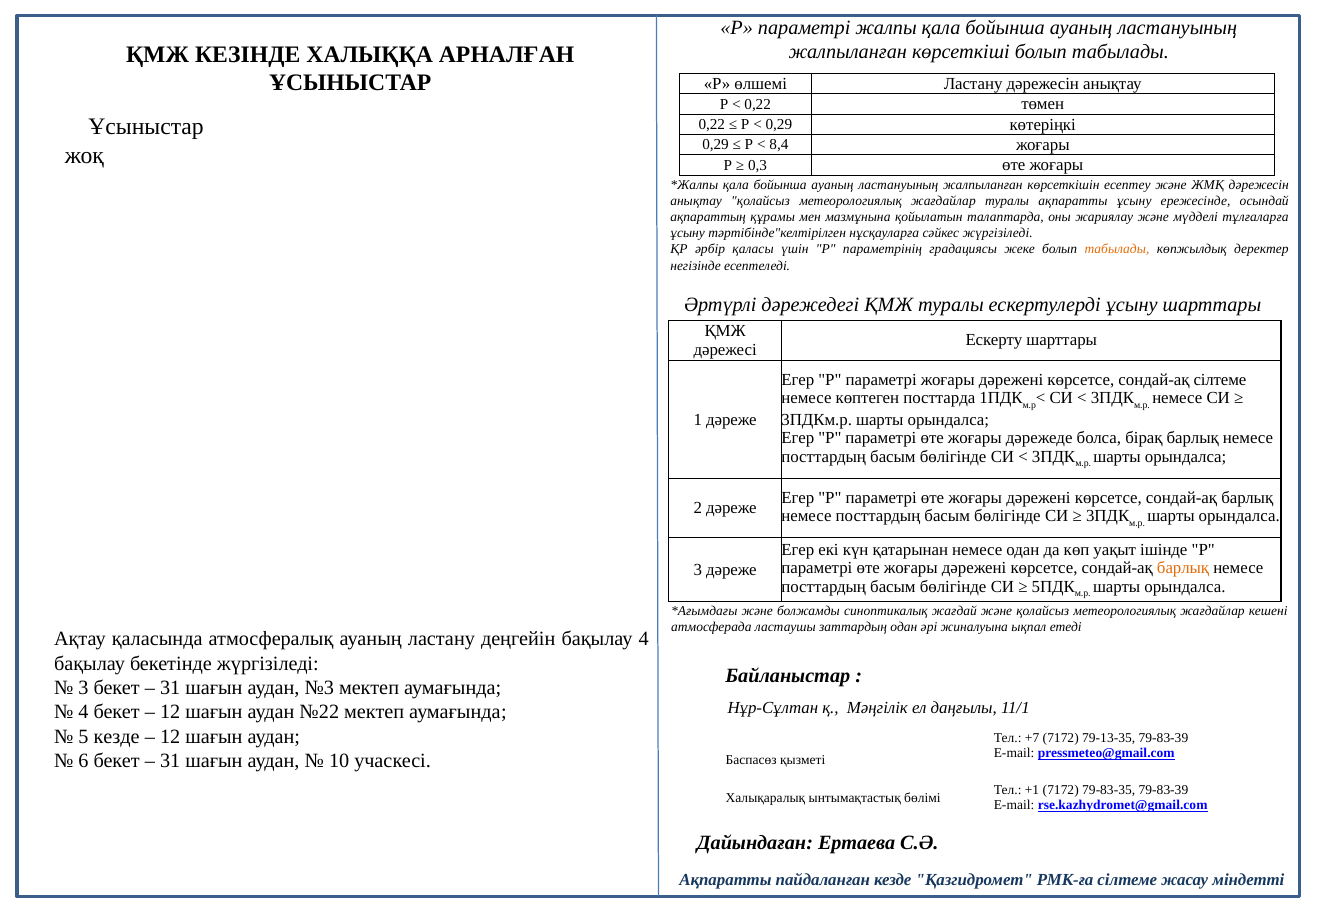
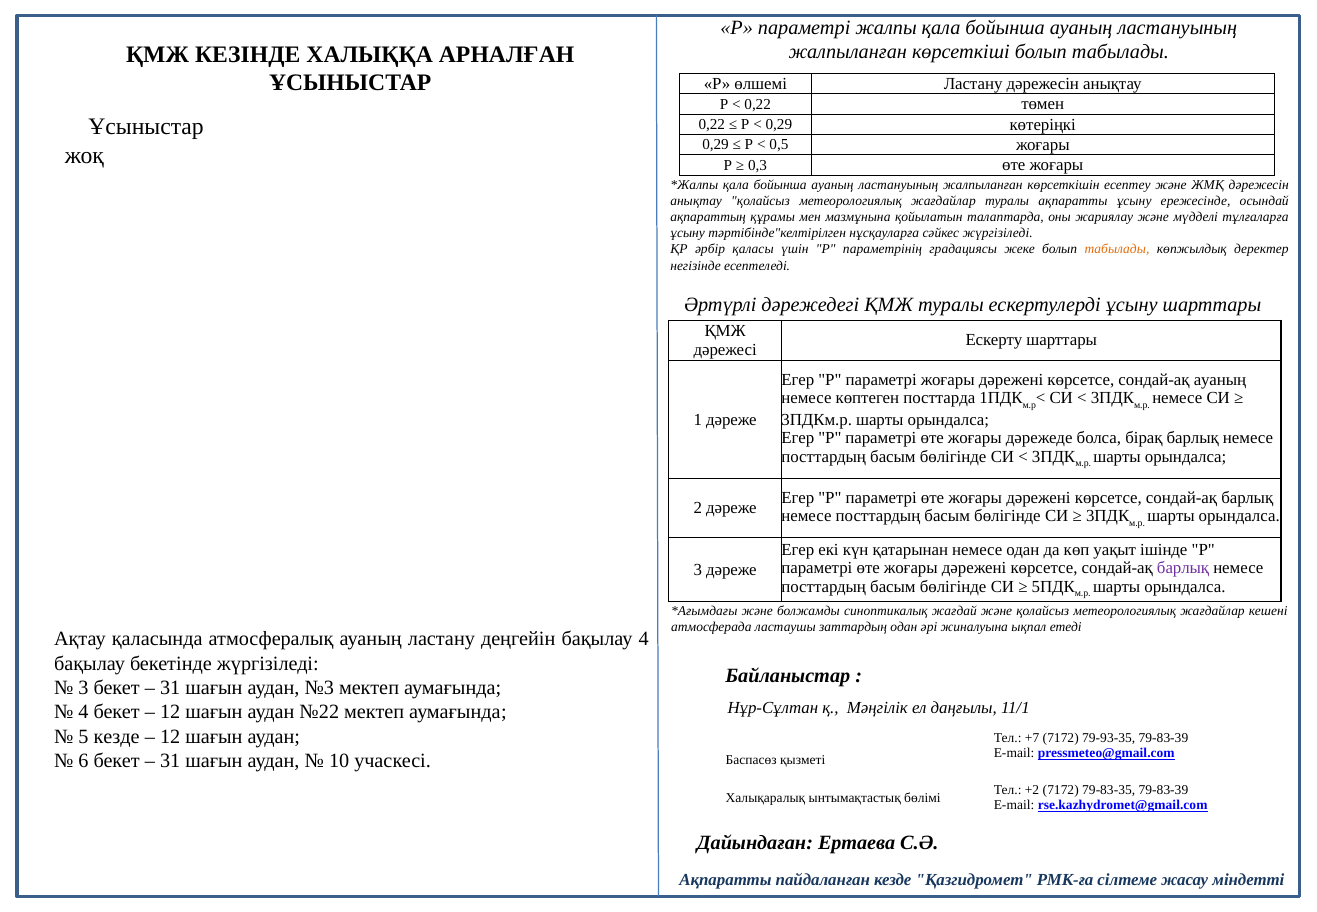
8,4: 8,4 -> 0,5
сондай-ақ сілтеме: сілтеме -> ауаның
барлық at (1183, 568) colour: orange -> purple
79-13-35: 79-13-35 -> 79-93-35
+1: +1 -> +2
